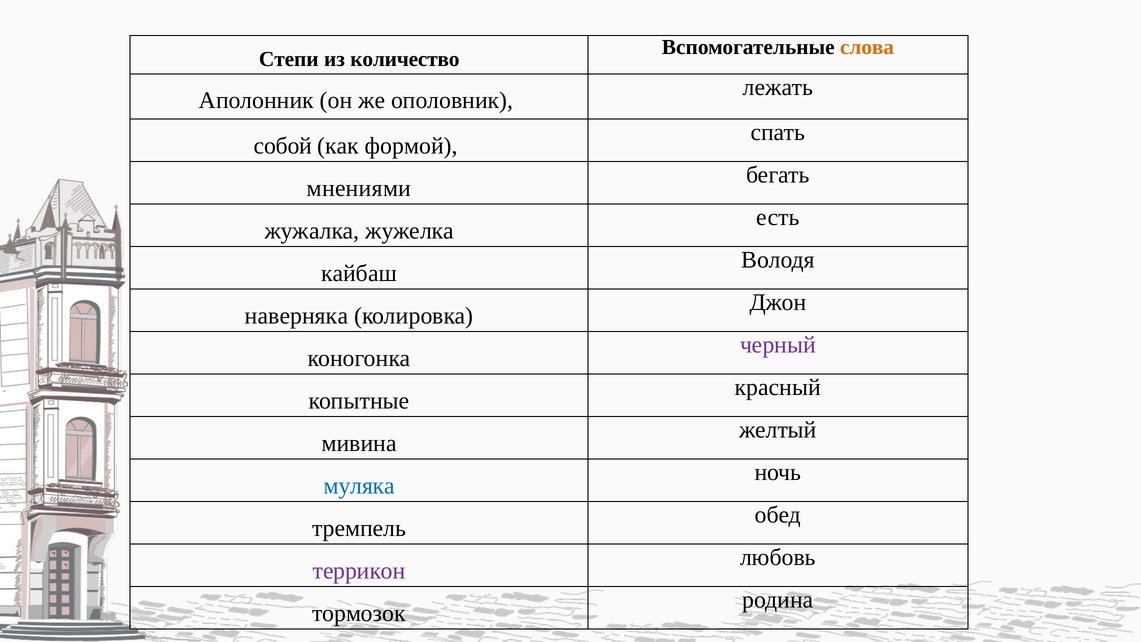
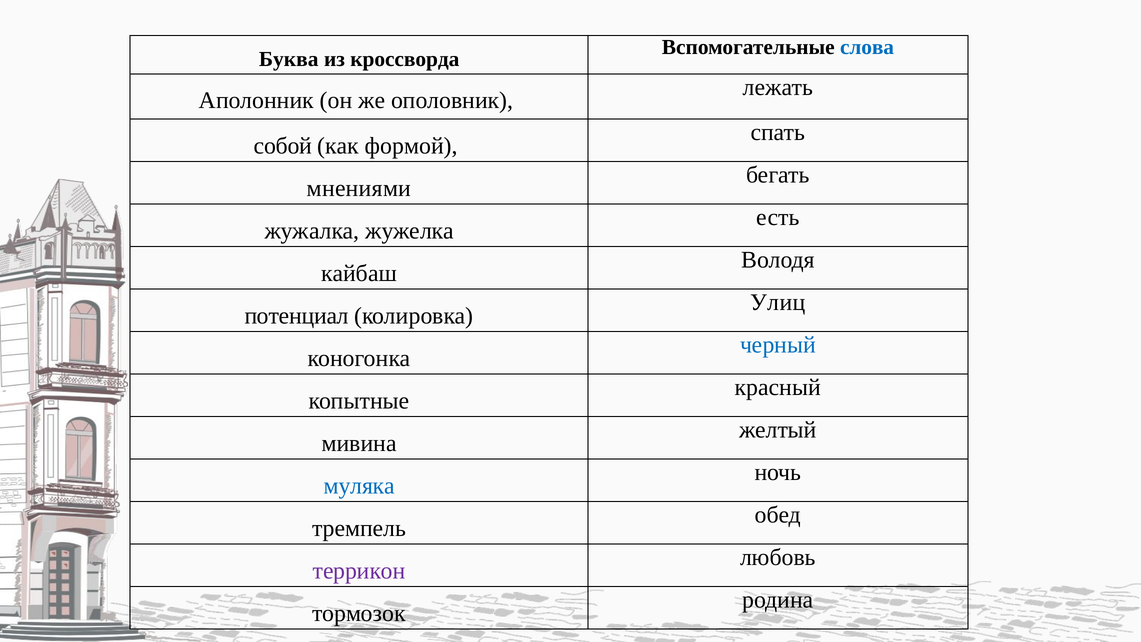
слова colour: orange -> blue
Степи: Степи -> Буква
количество: количество -> кроссворда
Джон: Джон -> Улиц
наверняка: наверняка -> потенциал
черный colour: purple -> blue
